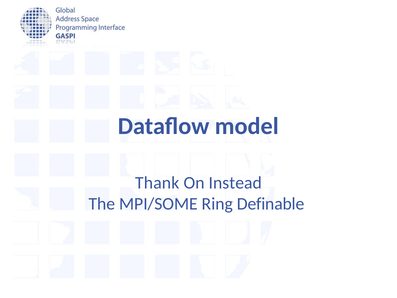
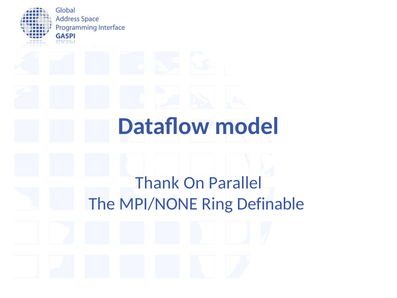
Instead: Instead -> Parallel
MPI/SOME: MPI/SOME -> MPI/NONE
